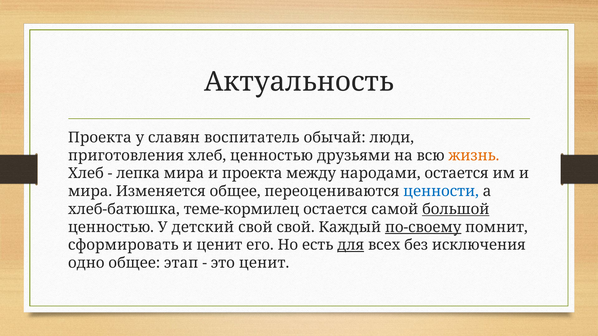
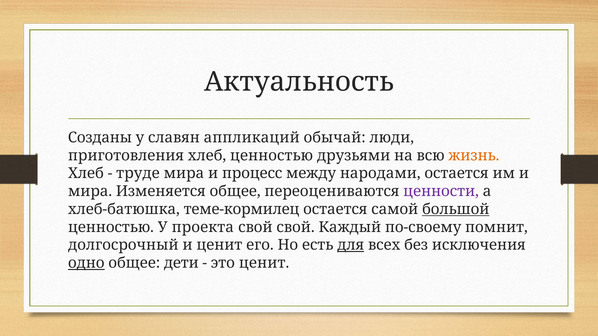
Проекта at (100, 138): Проекта -> Созданы
воспитатель: воспитатель -> аппликаций
лепка: лепка -> труде
и проекта: проекта -> процесс
ценности colour: blue -> purple
детский: детский -> проекта
по-своему underline: present -> none
сформировать: сформировать -> долгосрочный
одно underline: none -> present
этап: этап -> дети
